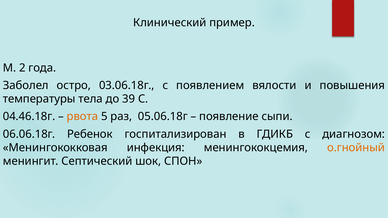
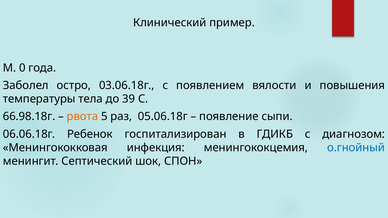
2: 2 -> 0
04.46.18г: 04.46.18г -> 66.98.18г
о.гнойный colour: orange -> blue
